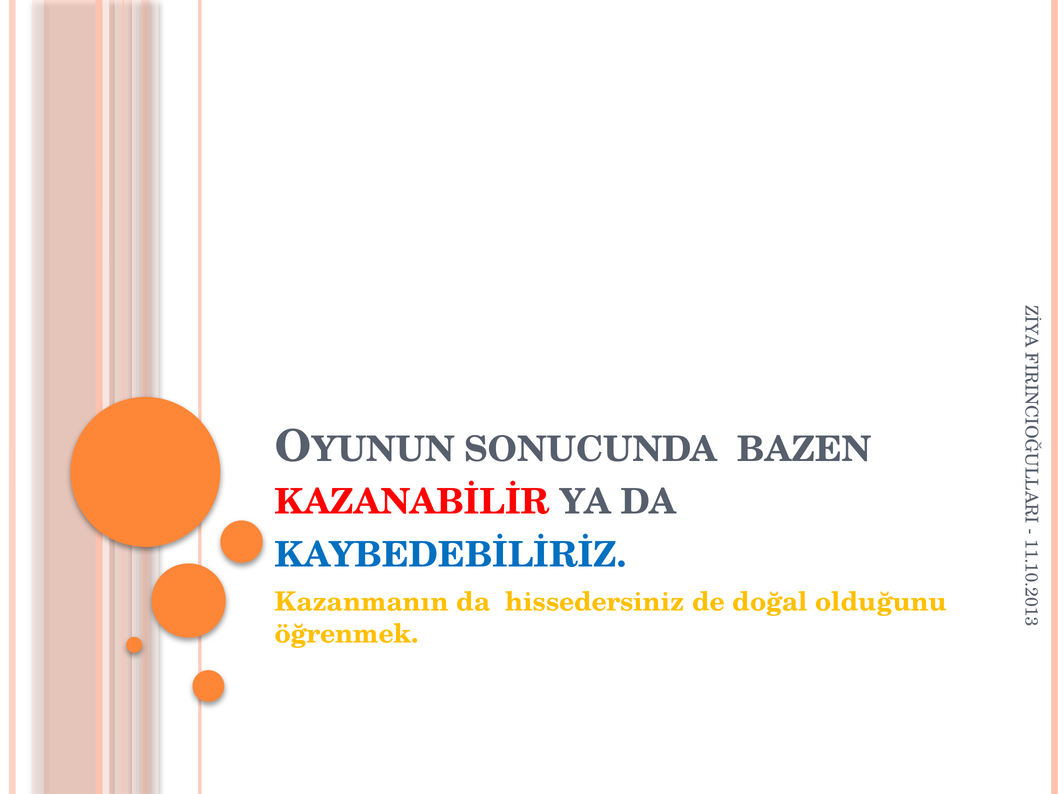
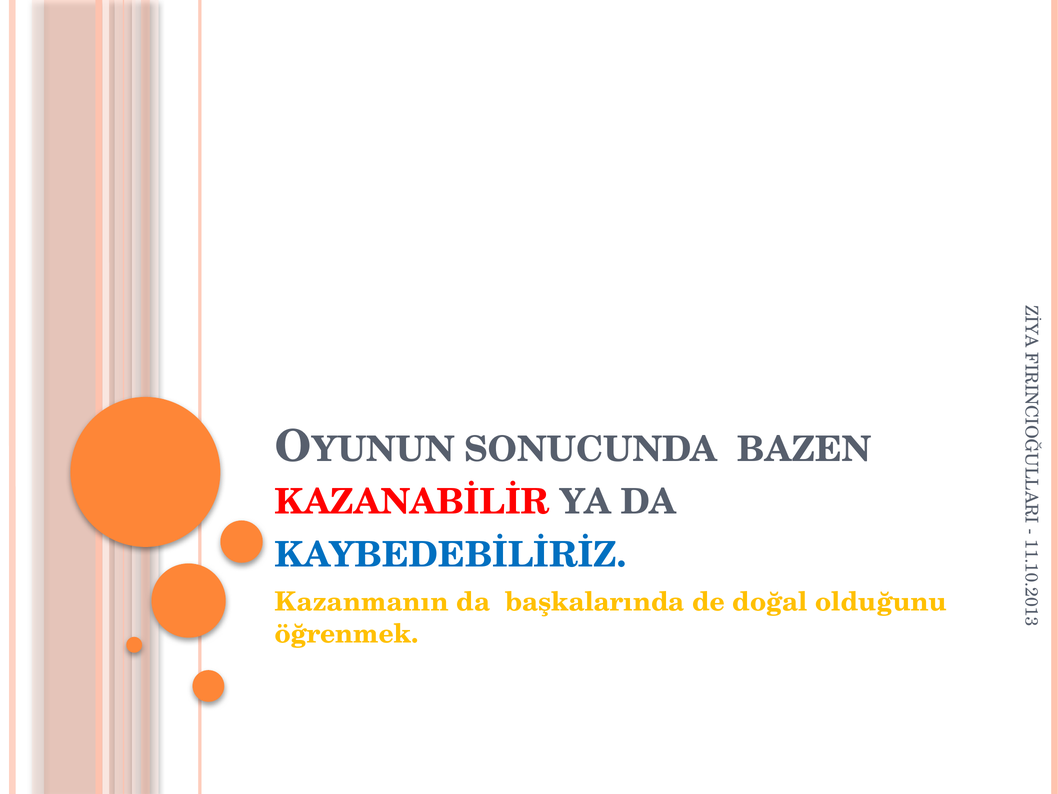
hissedersiniz: hissedersiniz -> başkalarında
